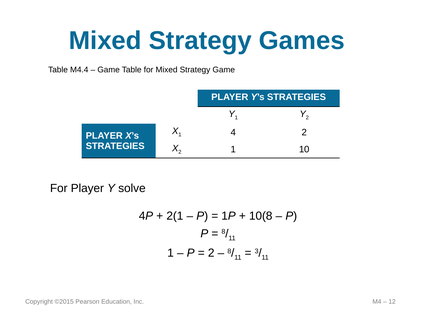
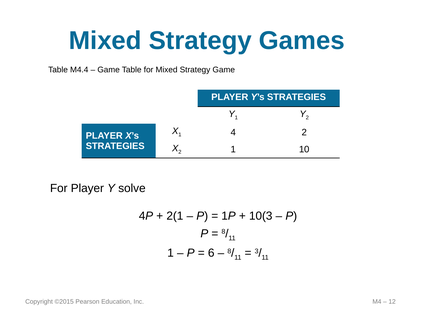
10(8: 10(8 -> 10(3
2 at (211, 253): 2 -> 6
